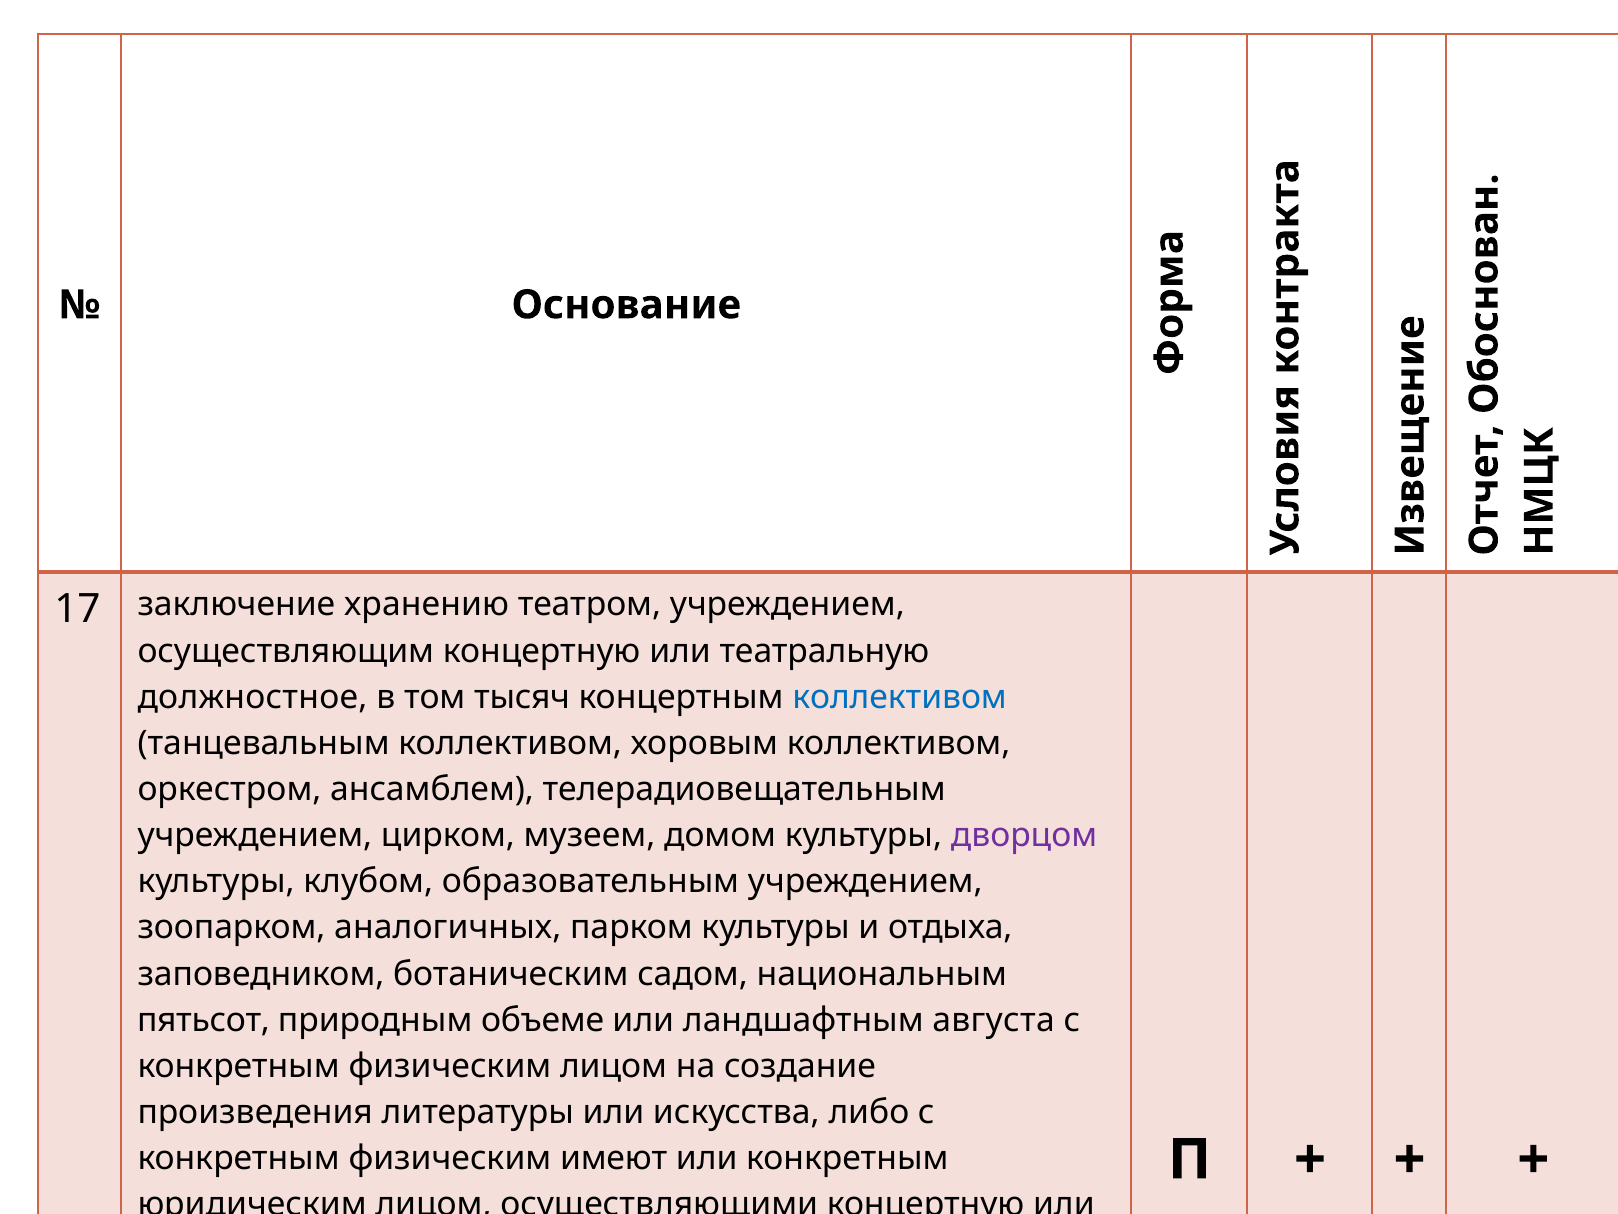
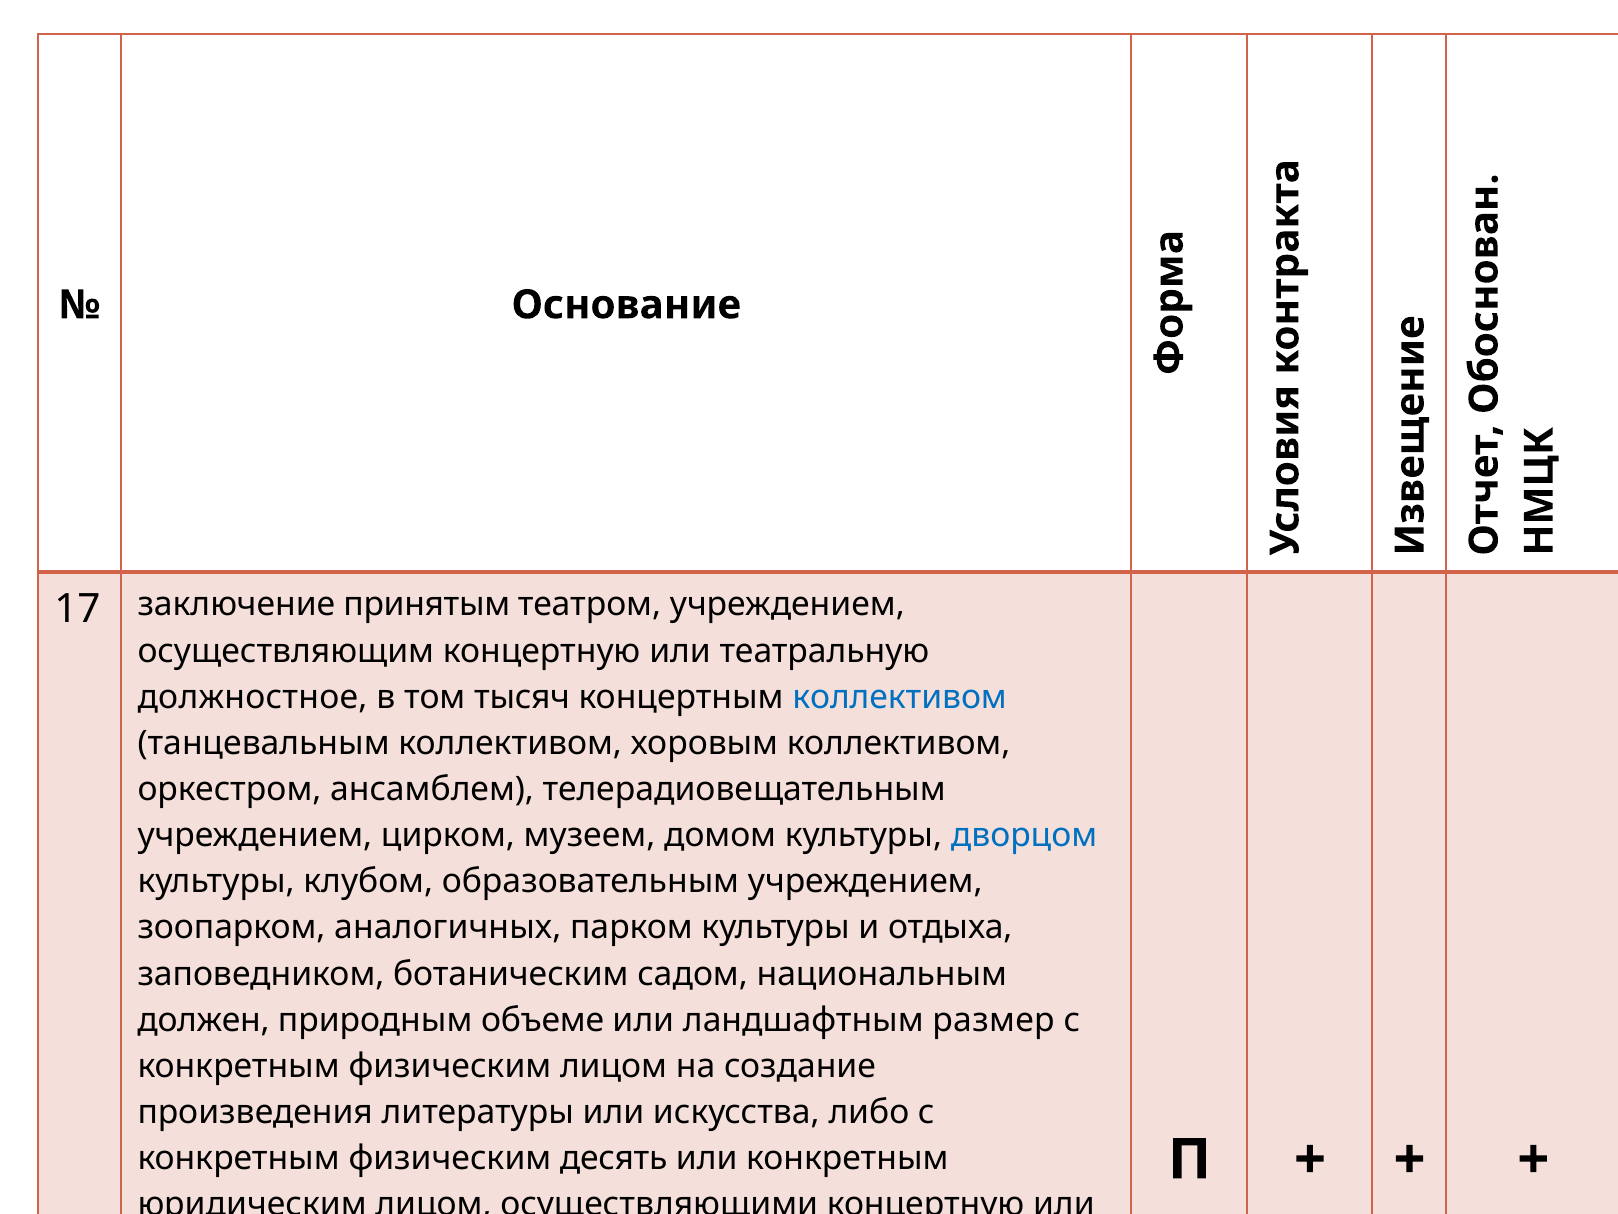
хранению: хранению -> принятым
дворцом colour: purple -> blue
пятьсот: пятьсот -> должен
августа: августа -> размер
имеют: имеют -> десять
